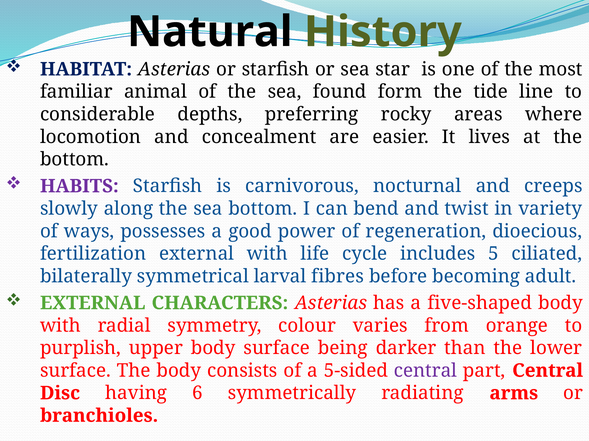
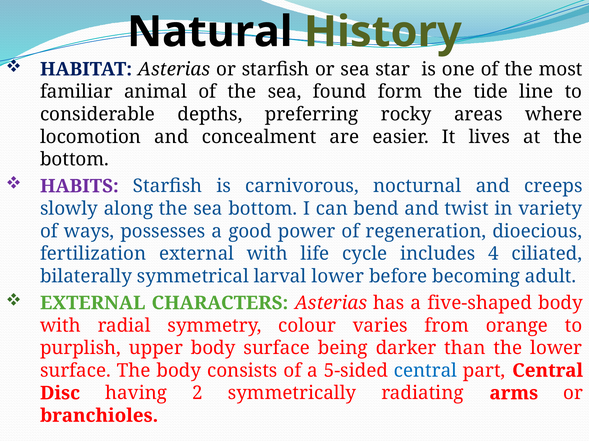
5: 5 -> 4
larval fibres: fibres -> lower
central at (426, 371) colour: purple -> blue
6: 6 -> 2
